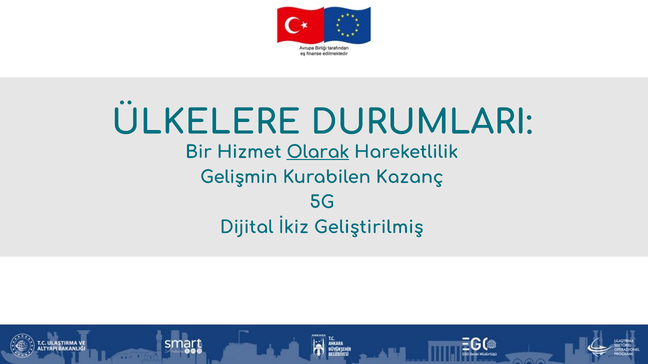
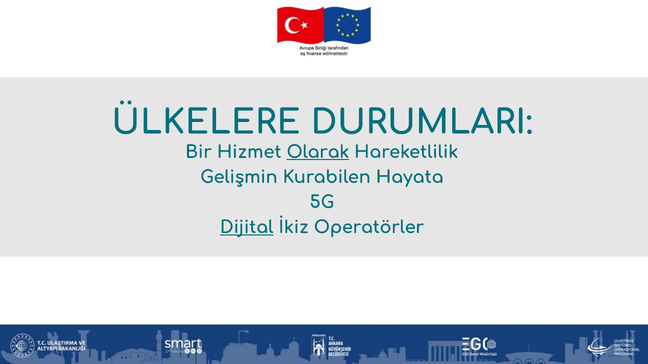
Kazanç: Kazanç -> Hayata
Dijital underline: none -> present
Geliştirilmiş: Geliştirilmiş -> Operatörler
